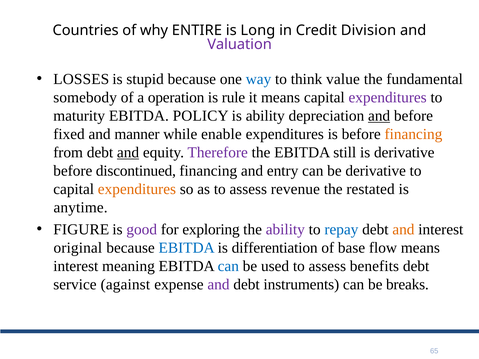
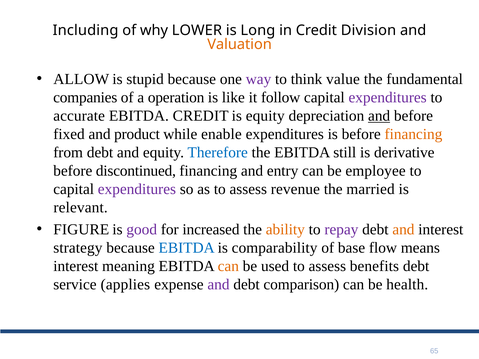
Countries: Countries -> Including
ENTIRE: ENTIRE -> LOWER
Valuation colour: purple -> orange
LOSSES: LOSSES -> ALLOW
way colour: blue -> purple
somebody: somebody -> companies
rule: rule -> like
it means: means -> follow
maturity: maturity -> accurate
EBITDA POLICY: POLICY -> CREDIT
is ability: ability -> equity
manner: manner -> product
and at (128, 153) underline: present -> none
Therefore colour: purple -> blue
be derivative: derivative -> employee
expenditures at (137, 189) colour: orange -> purple
restated: restated -> married
anytime: anytime -> relevant
exploring: exploring -> increased
ability at (285, 230) colour: purple -> orange
repay colour: blue -> purple
original: original -> strategy
differentiation: differentiation -> comparability
can at (228, 266) colour: blue -> orange
against: against -> applies
instruments: instruments -> comparison
breaks: breaks -> health
